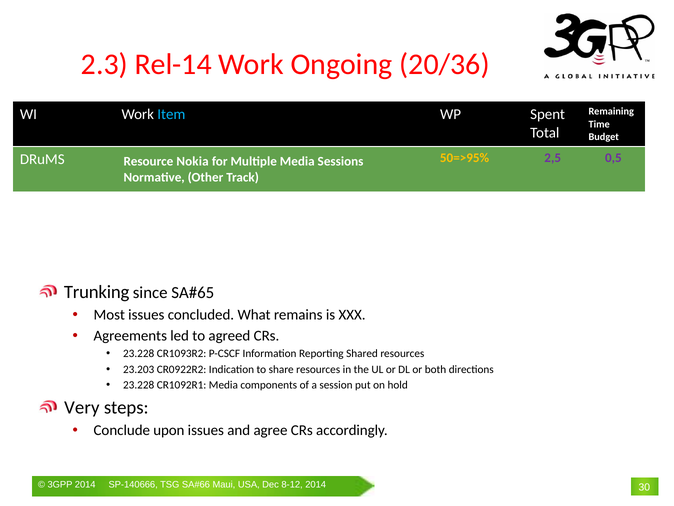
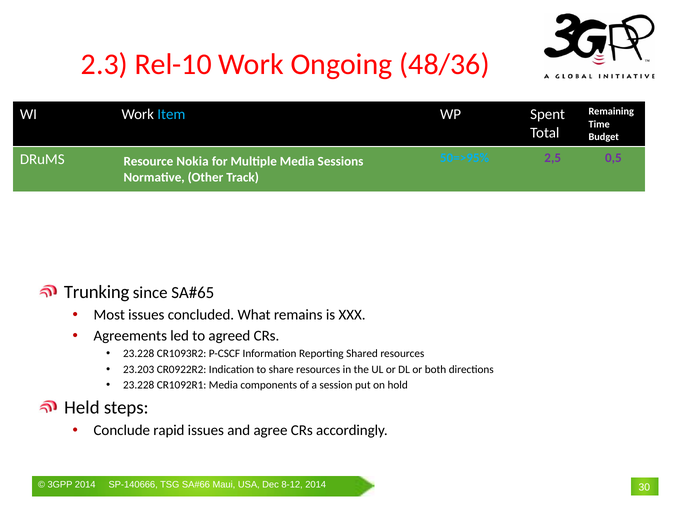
Rel-14: Rel-14 -> Rel-10
20/36: 20/36 -> 48/36
50=>95% colour: yellow -> light blue
Very: Very -> Held
upon: upon -> rapid
